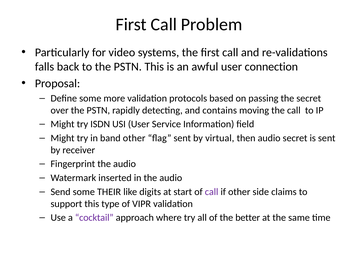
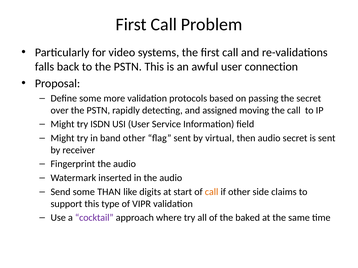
contains: contains -> assigned
THEIR: THEIR -> THAN
call at (212, 192) colour: purple -> orange
better: better -> baked
